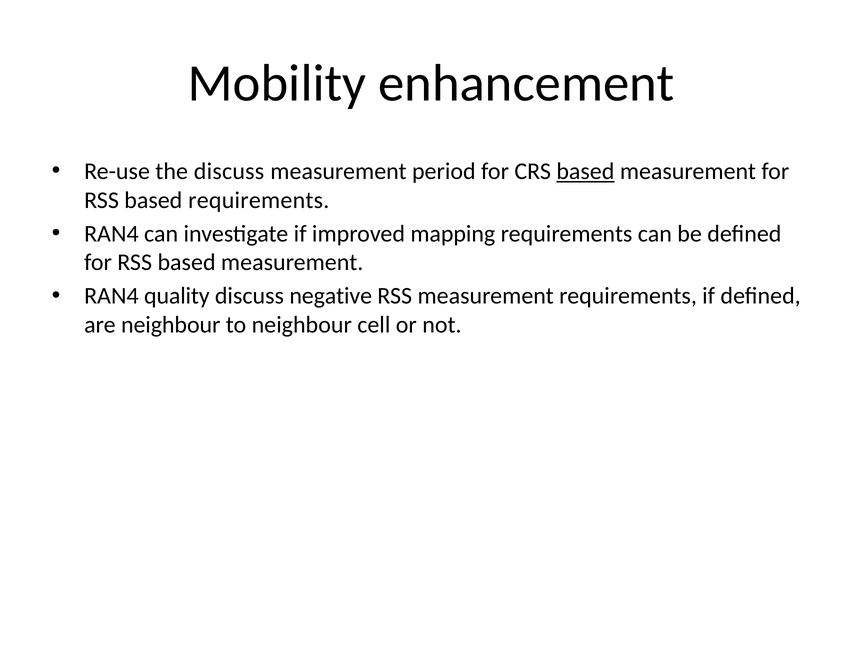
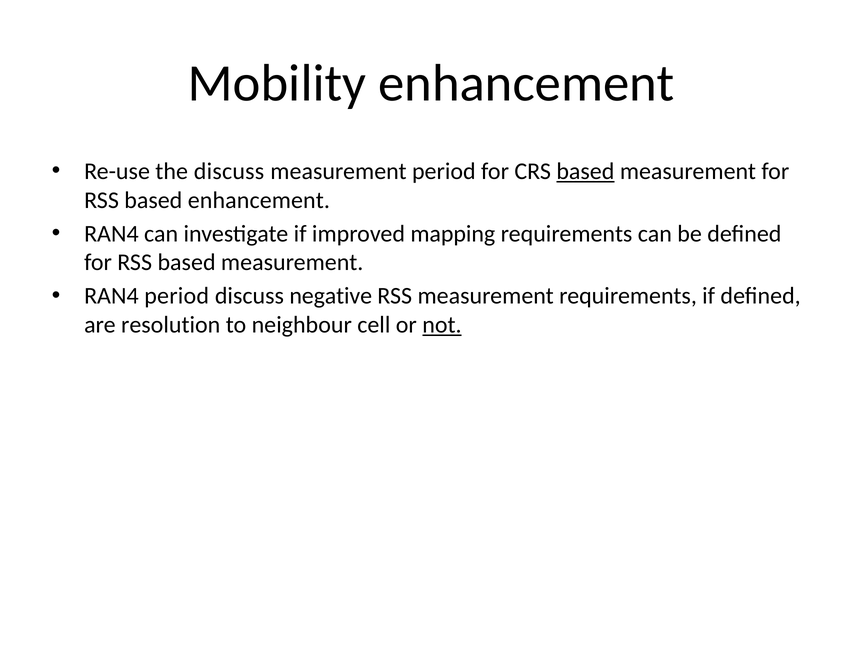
based requirements: requirements -> enhancement
RAN4 quality: quality -> period
are neighbour: neighbour -> resolution
not underline: none -> present
